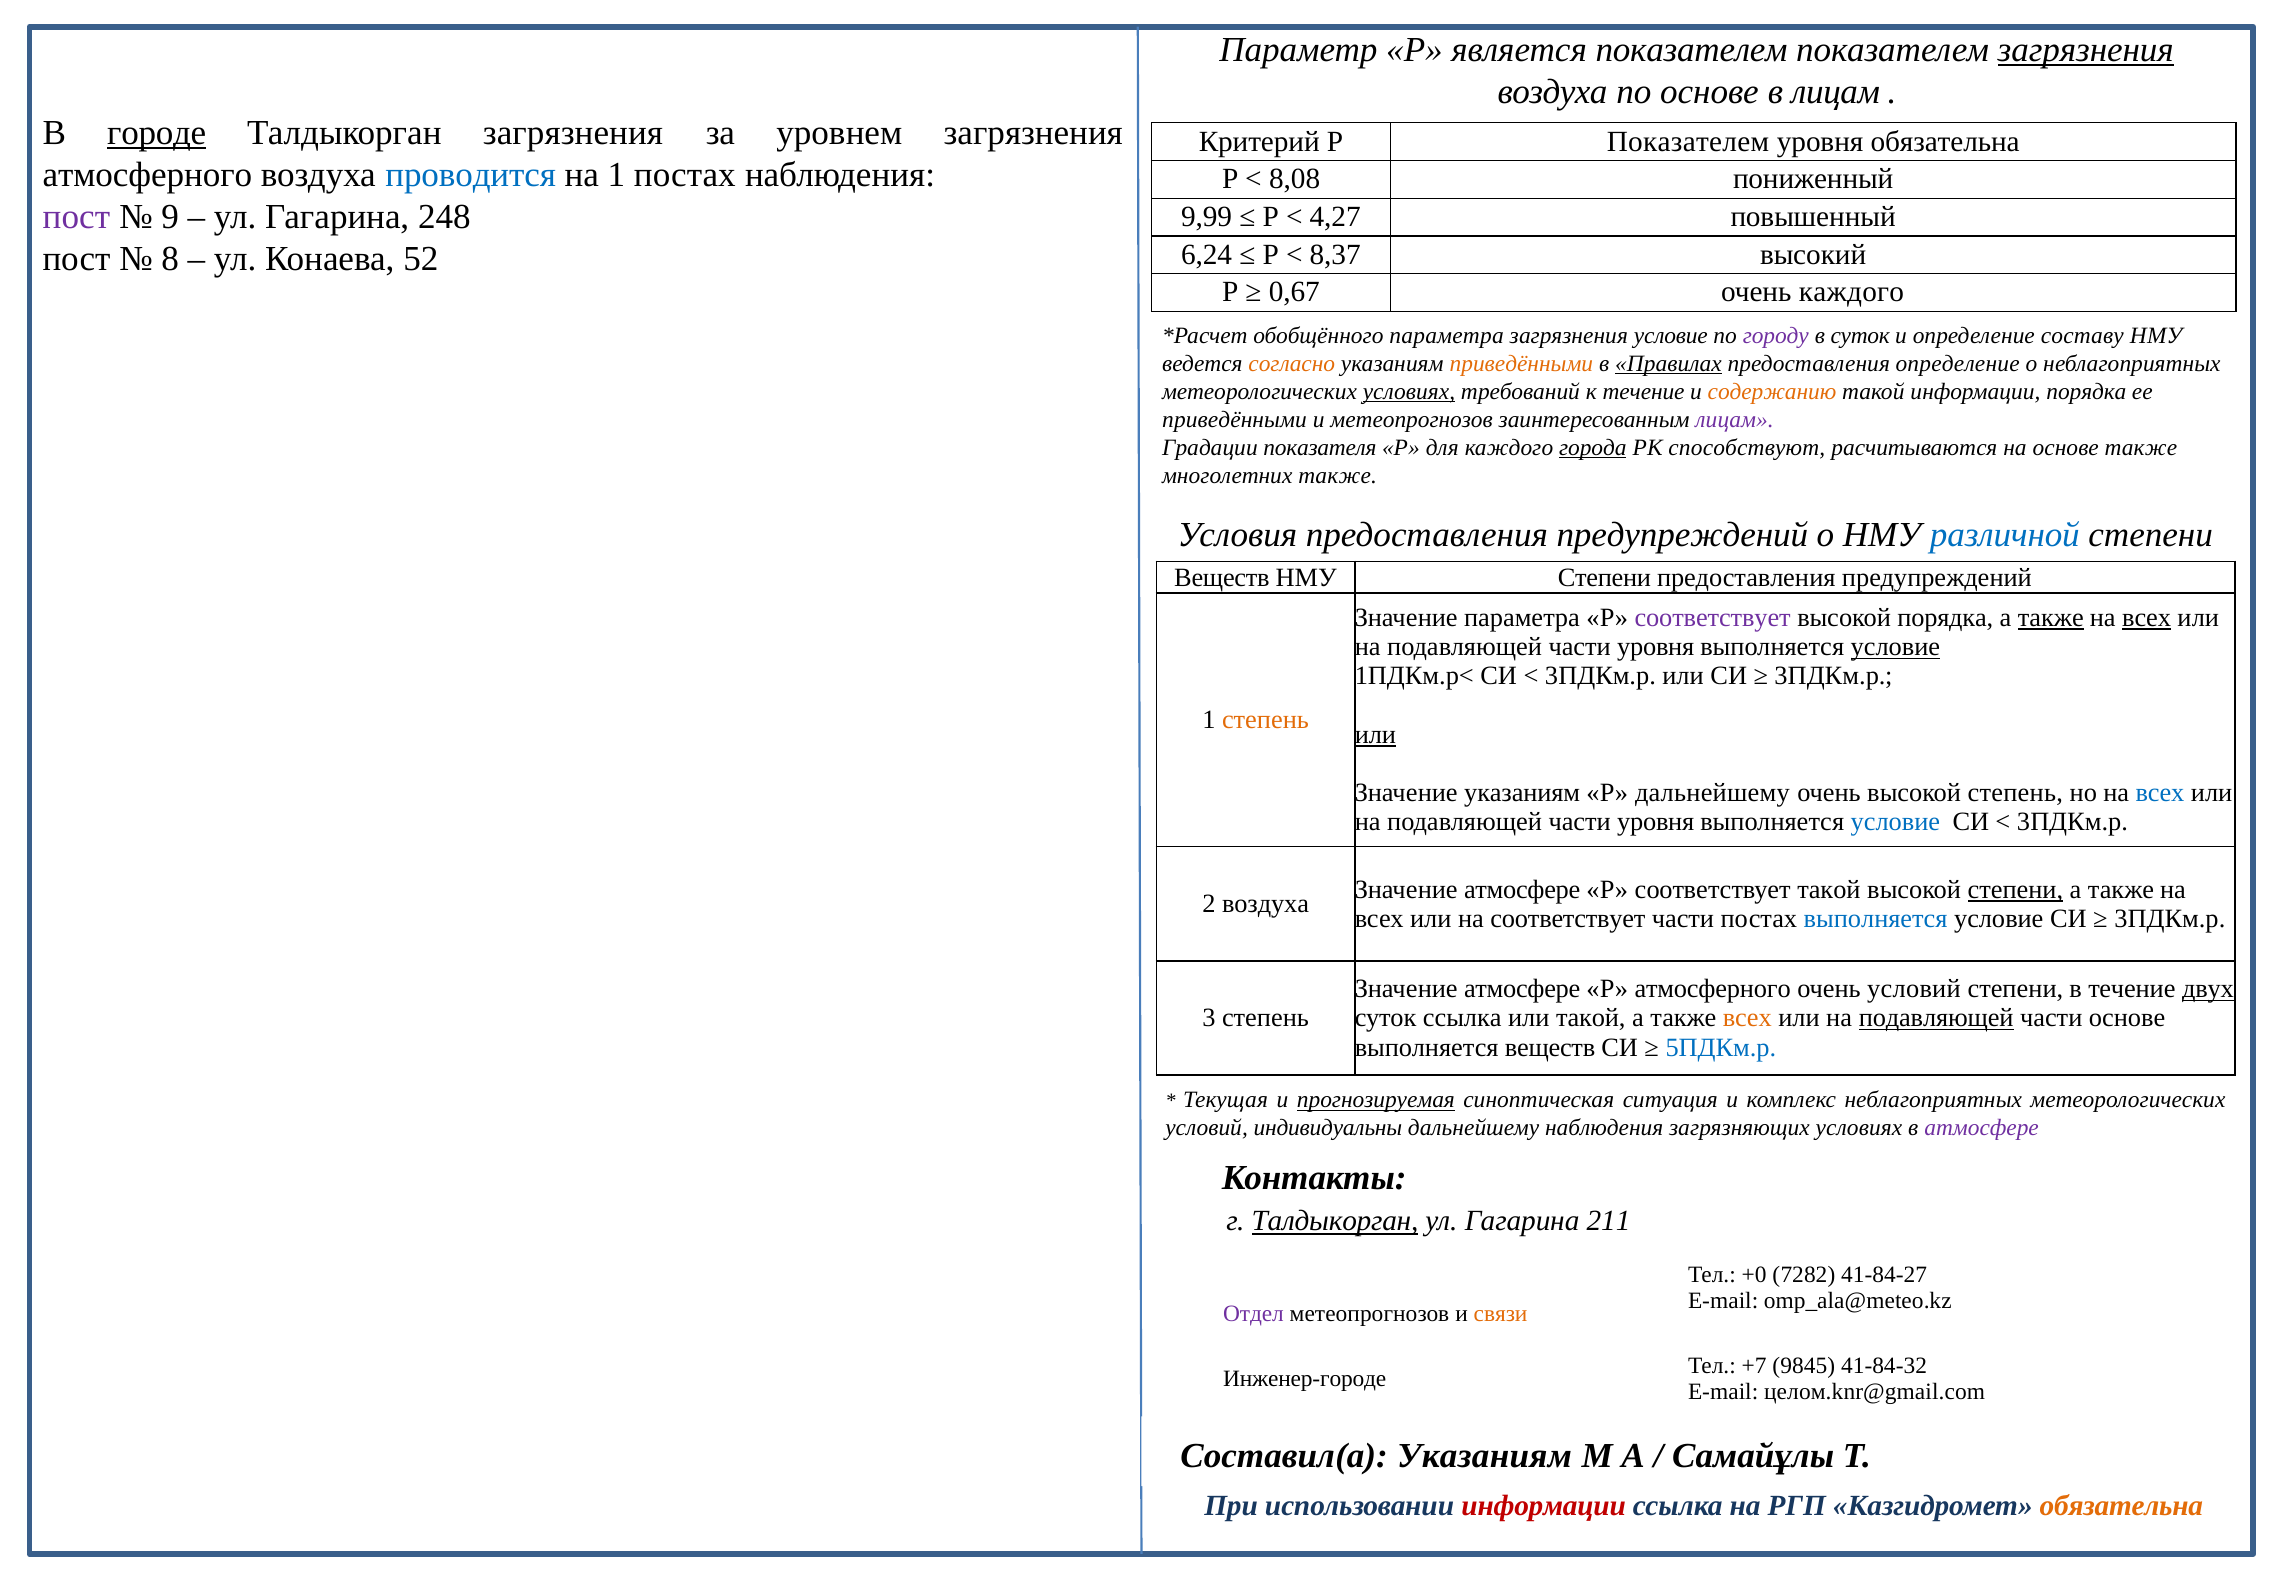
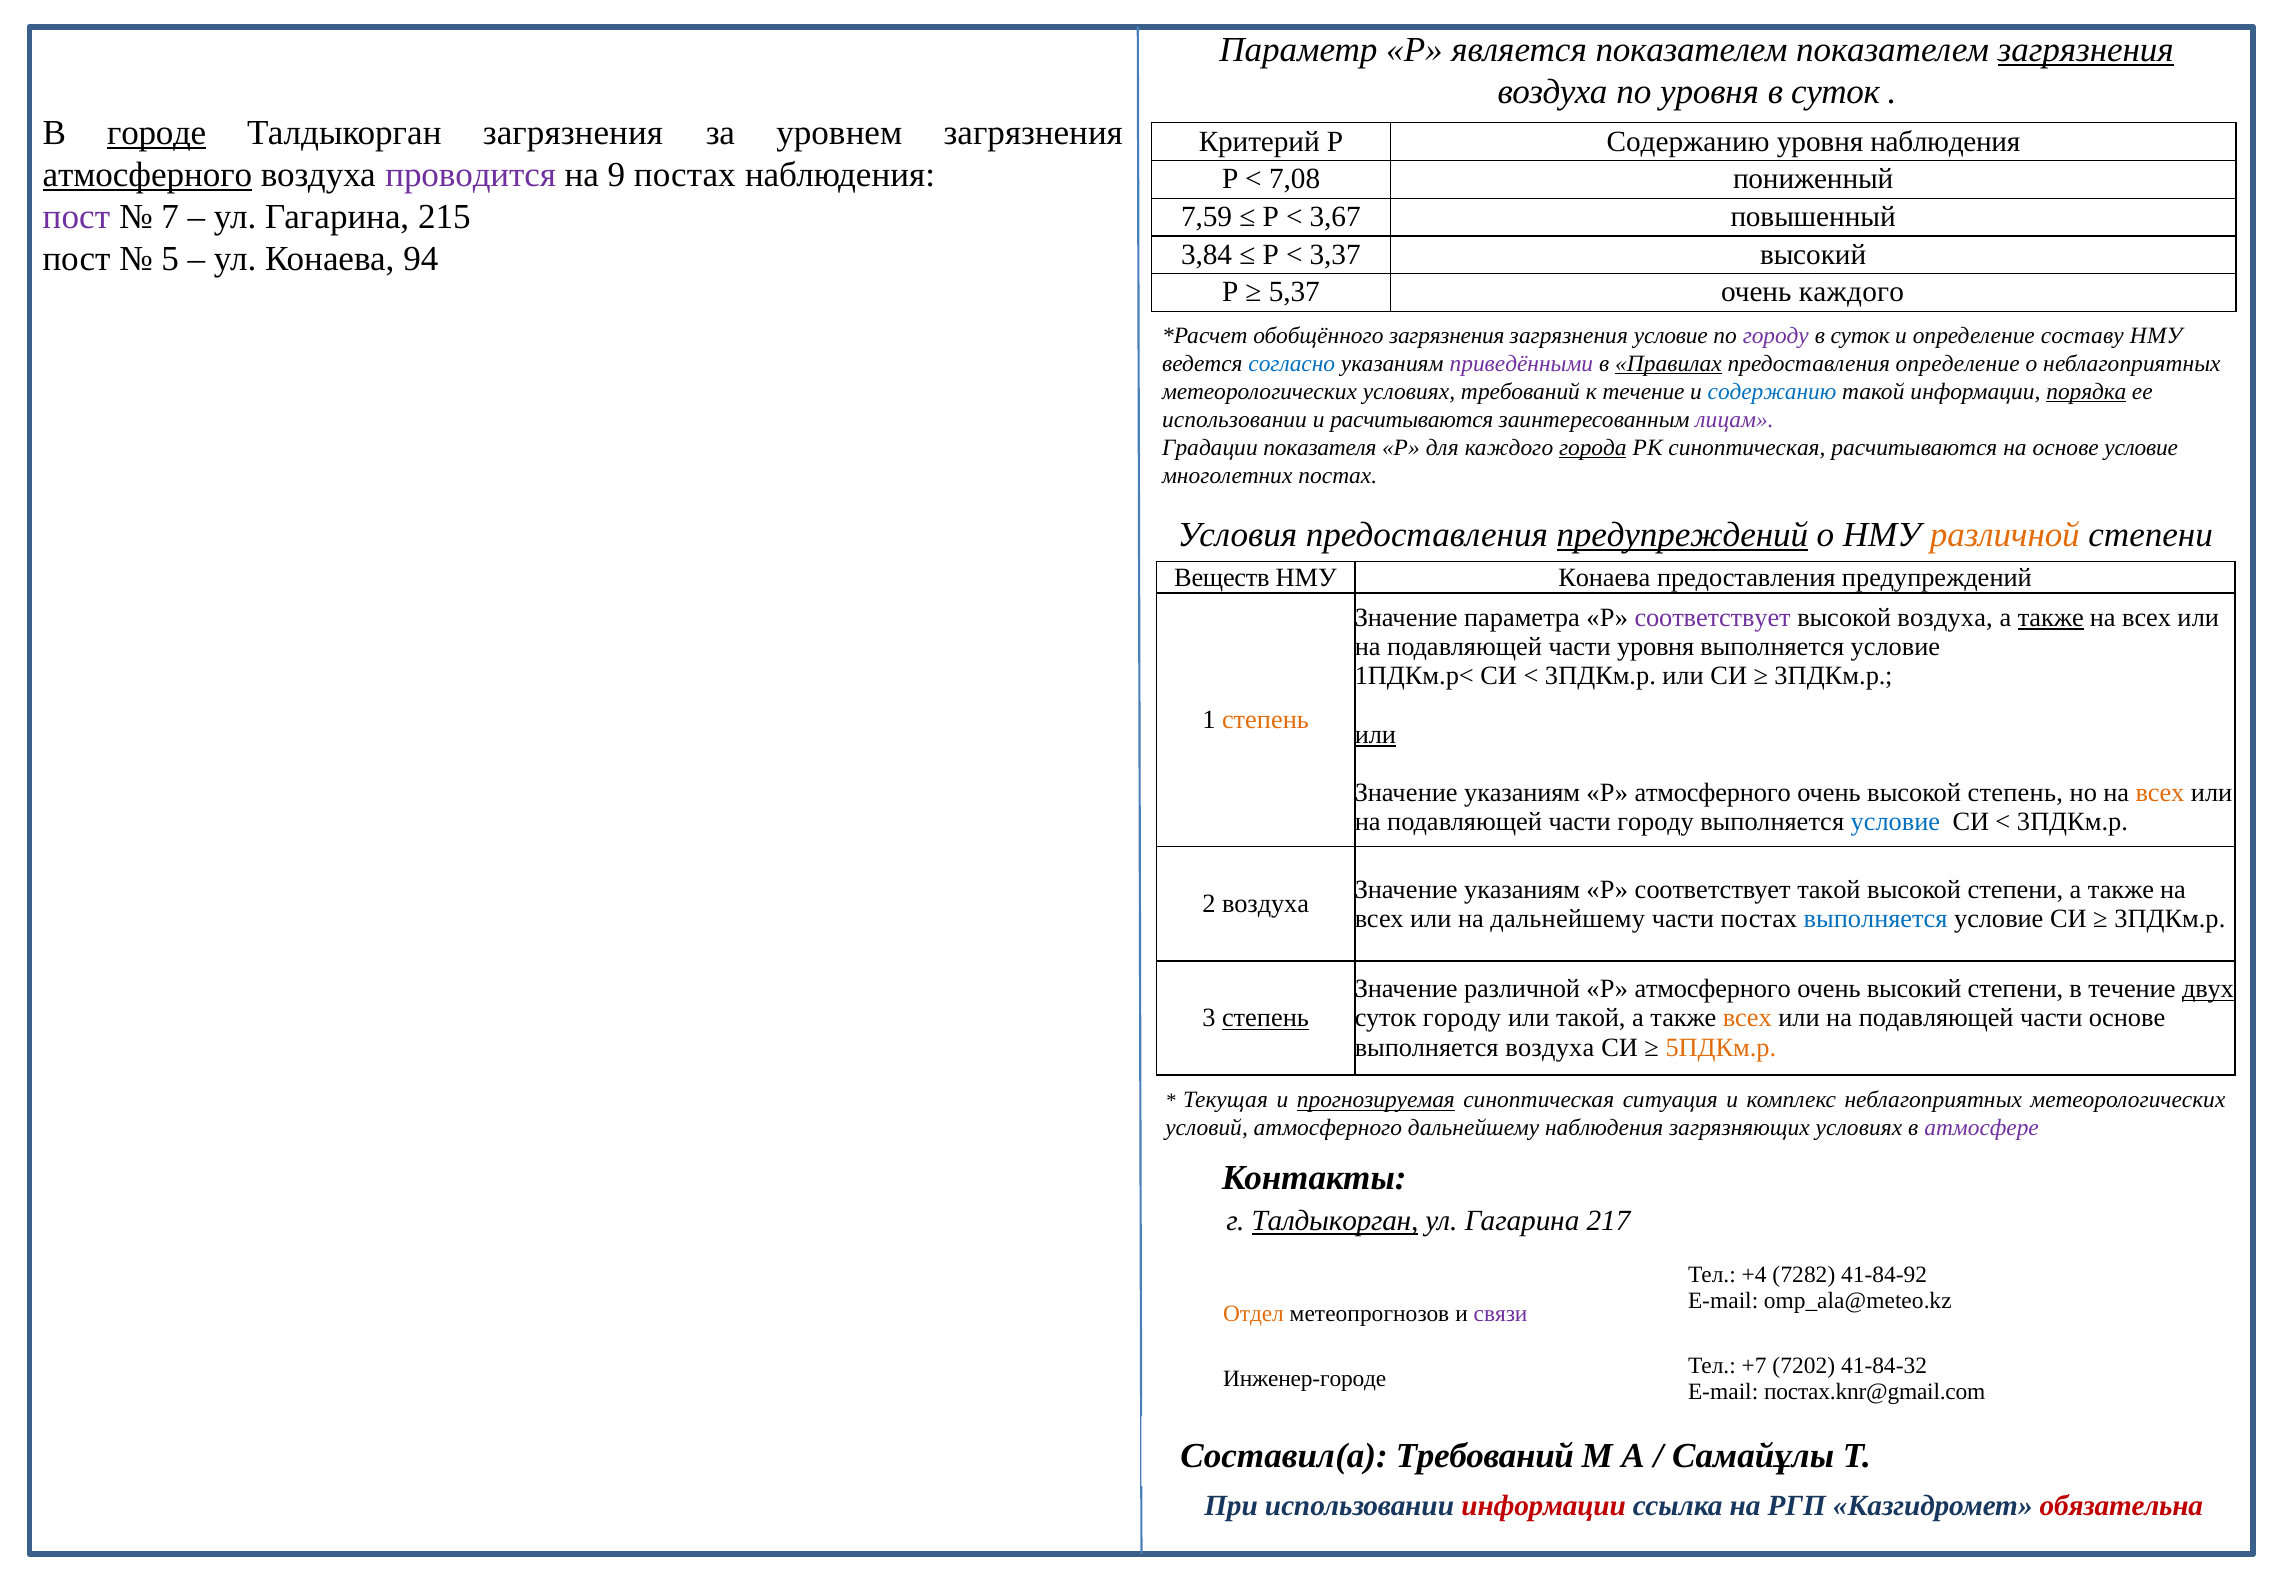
по основе: основе -> уровня
лицам at (1836, 92): лицам -> суток
Р Показателем: Показателем -> Содержанию
уровня обязательна: обязательна -> наблюдения
атмосферного at (147, 175) underline: none -> present
проводится colour: blue -> purple
на 1: 1 -> 9
8,08: 8,08 -> 7,08
9: 9 -> 7
248: 248 -> 215
9,99: 9,99 -> 7,59
4,27: 4,27 -> 3,67
6,24: 6,24 -> 3,84
8,37: 8,37 -> 3,37
8: 8 -> 5
52: 52 -> 94
0,67: 0,67 -> 5,37
обобщённого параметра: параметра -> загрязнения
согласно colour: orange -> blue
приведёнными at (1521, 363) colour: orange -> purple
условиях at (1409, 391) underline: present -> none
содержанию at (1772, 391) colour: orange -> blue
порядка at (2086, 391) underline: none -> present
приведёнными at (1235, 419): приведёнными -> использовании
и метеопрогнозов: метеопрогнозов -> расчитываются
РК способствуют: способствуют -> синоптическая
основе также: также -> условие
многолетних также: также -> постах
предупреждений at (1682, 535) underline: none -> present
различной at (2005, 535) colour: blue -> orange
НМУ Степени: Степени -> Конаева
высокой порядка: порядка -> воздуха
всех at (2147, 618) underline: present -> none
условие at (1895, 647) underline: present -> none
дальнейшему at (1712, 793): дальнейшему -> атмосферного
всех at (2160, 793) colour: blue -> orange
уровня at (1656, 822): уровня -> городу
атмосфере at (1522, 889): атмосфере -> указаниям
степени at (2015, 889) underline: present -> none
на соответствует: соответствует -> дальнейшему
атмосфере at (1522, 989): атмосфере -> различной
очень условий: условий -> высокий
степень at (1265, 1018) underline: none -> present
суток ссылка: ссылка -> городу
подавляющей at (1936, 1018) underline: present -> none
выполняется веществ: веществ -> воздуха
5ПДКм.р colour: blue -> orange
условий индивидуальны: индивидуальны -> атмосферного
211: 211 -> 217
+0: +0 -> +4
41-84-27: 41-84-27 -> 41-84-92
Отдел colour: purple -> orange
связи colour: orange -> purple
9845: 9845 -> 7202
целом.knr@gmail.com: целом.knr@gmail.com -> постах.knr@gmail.com
Составил(а Указаниям: Указаниям -> Требований
обязательна at (2121, 1505) colour: orange -> red
